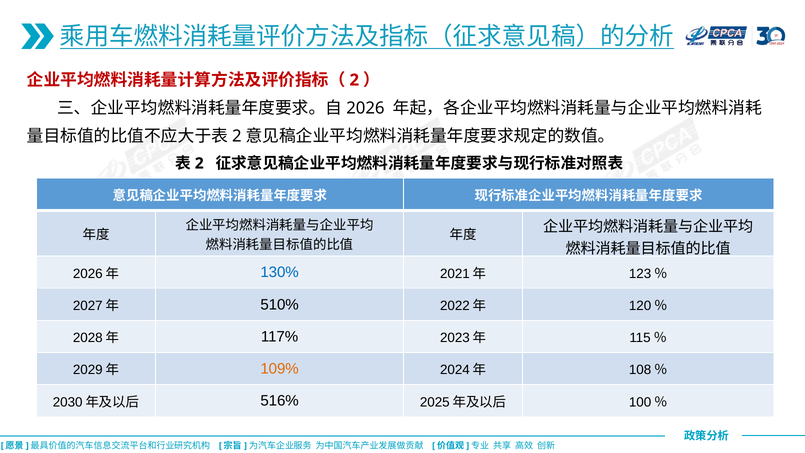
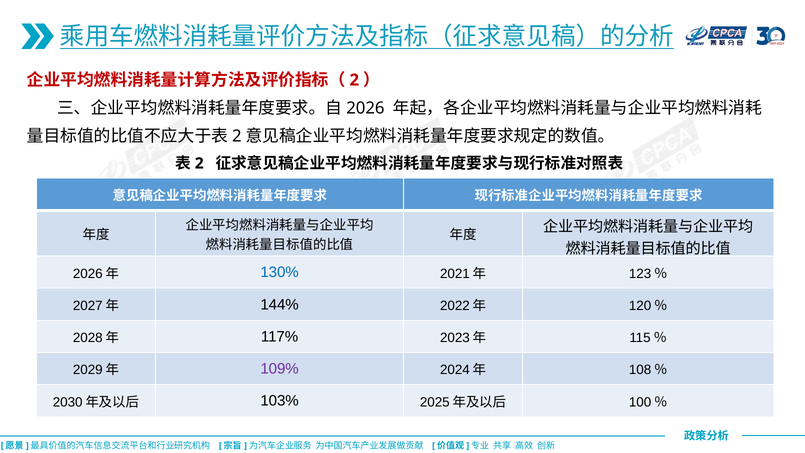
510%: 510% -> 144%
109% colour: orange -> purple
516%: 516% -> 103%
